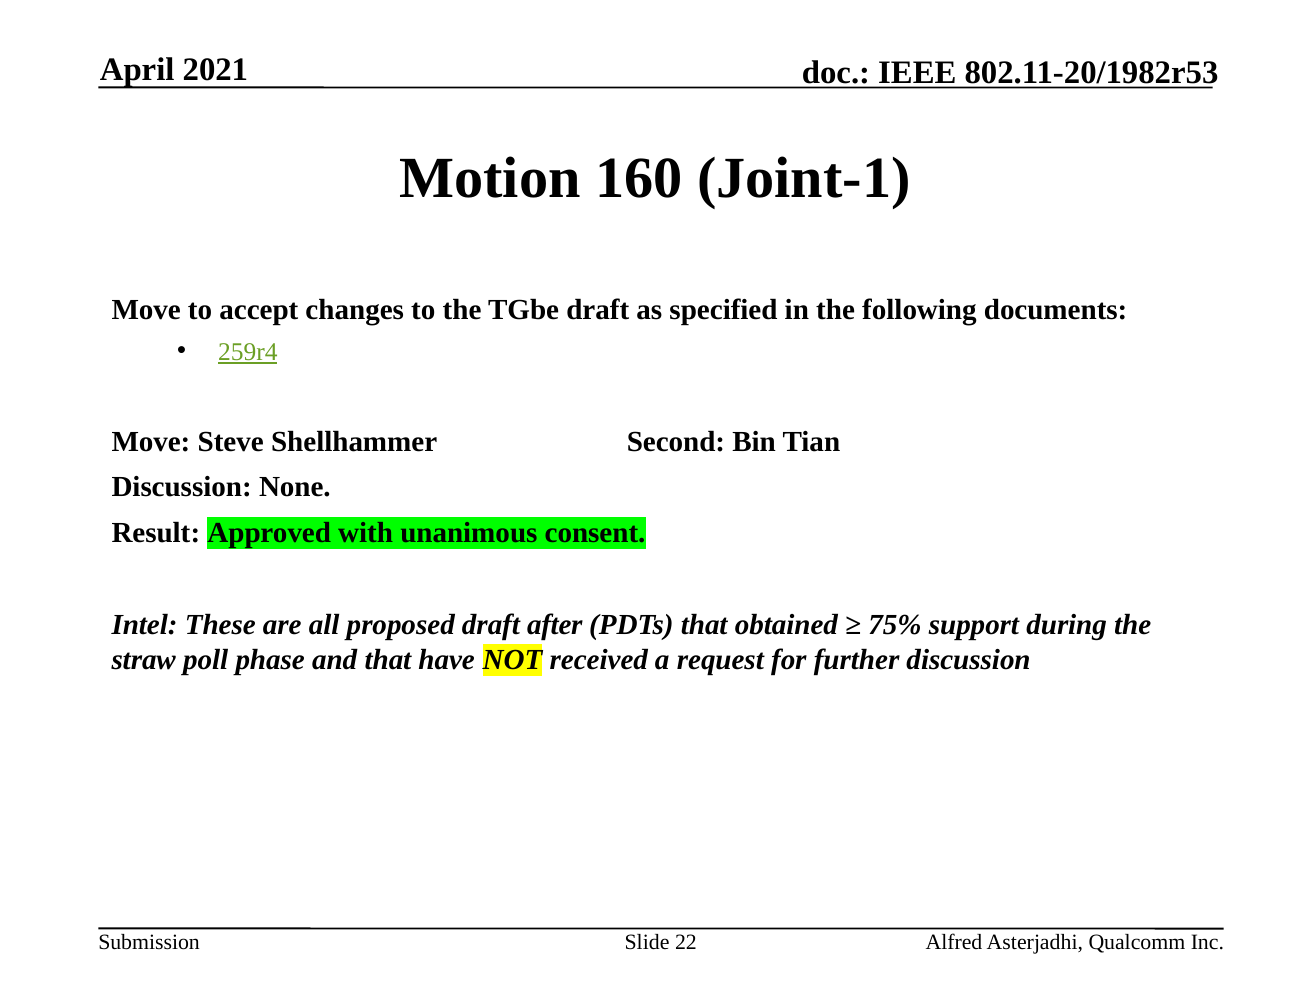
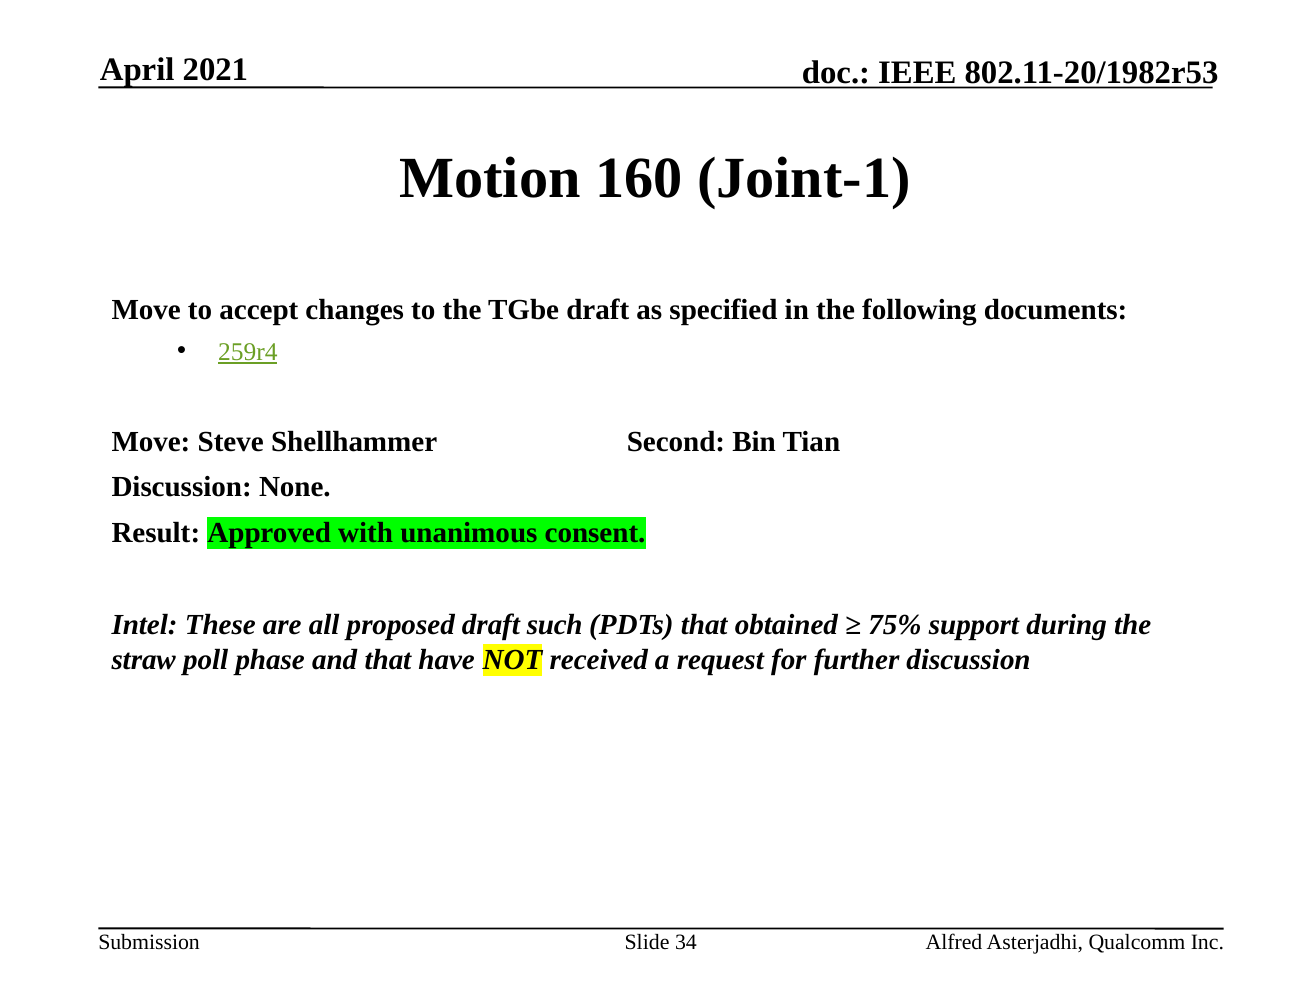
after: after -> such
22: 22 -> 34
